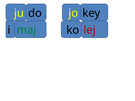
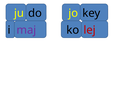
maj colour: green -> purple
